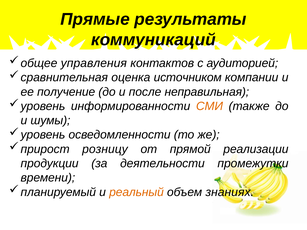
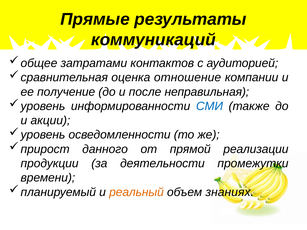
управления: управления -> затратами
источником: источником -> отношение
СМИ colour: orange -> blue
шумы: шумы -> акции
розницу: розницу -> данного
